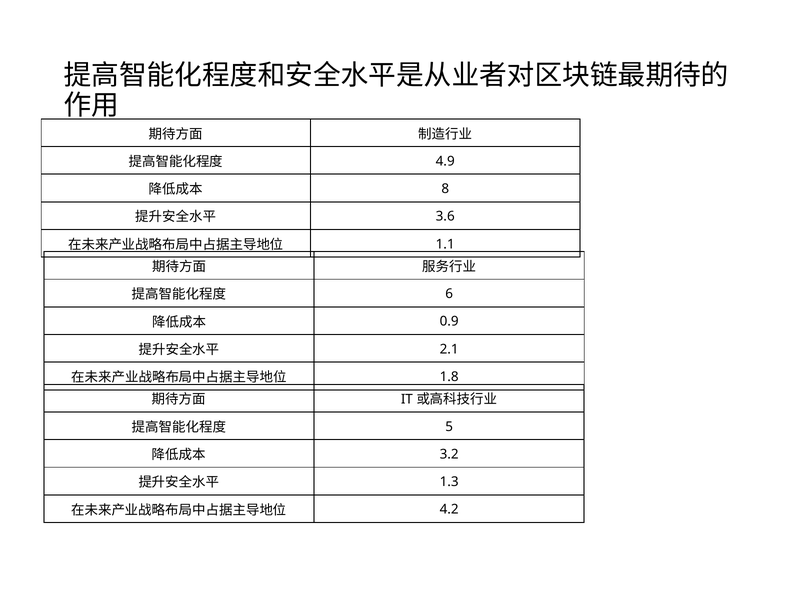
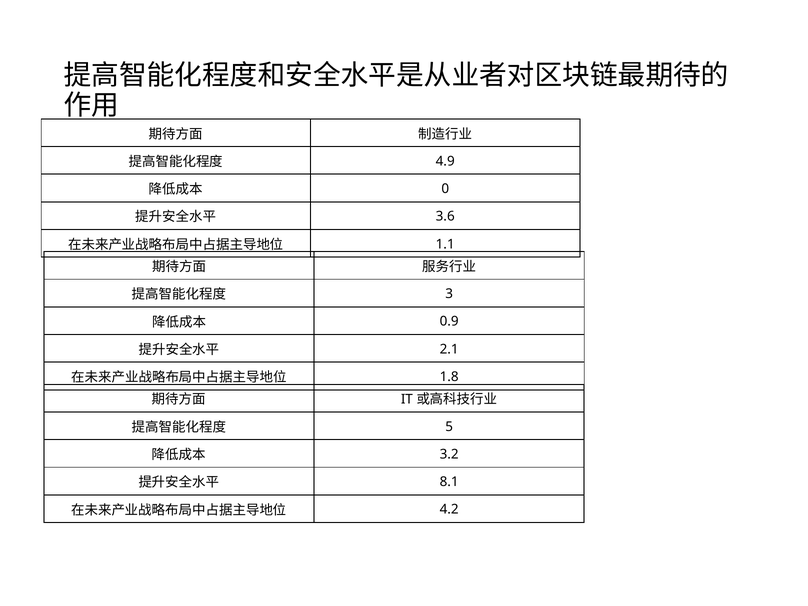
8: 8 -> 0
6: 6 -> 3
1.3: 1.3 -> 8.1
